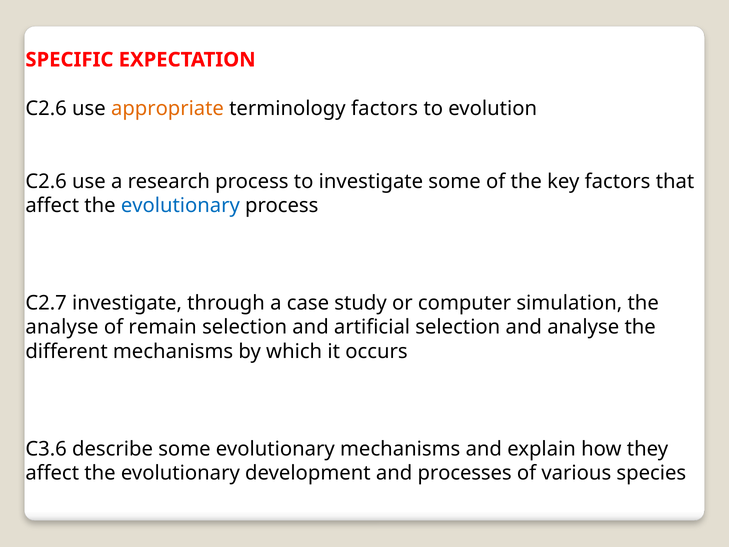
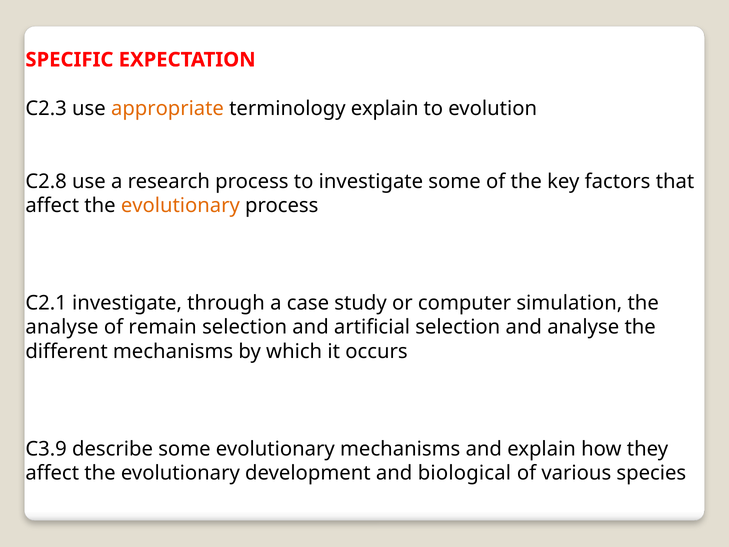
C2.6 at (46, 108): C2.6 -> C2.3
terminology factors: factors -> explain
C2.6 at (46, 181): C2.6 -> C2.8
evolutionary at (180, 206) colour: blue -> orange
C2.7: C2.7 -> C2.1
C3.6: C3.6 -> C3.9
processes: processes -> biological
